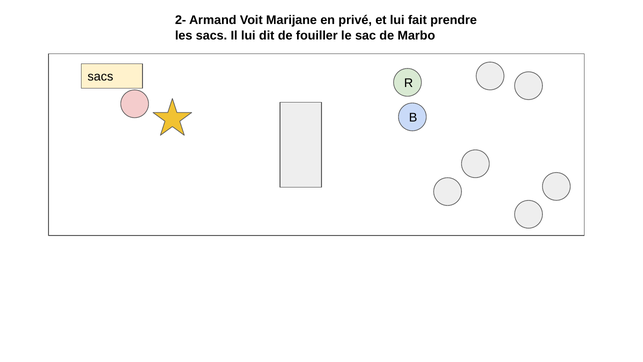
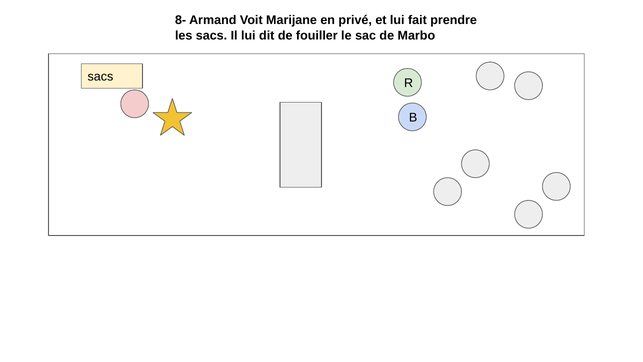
2-: 2- -> 8-
